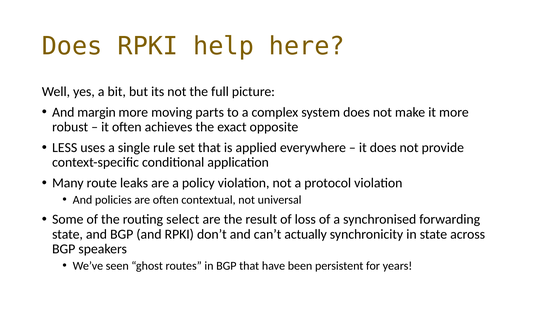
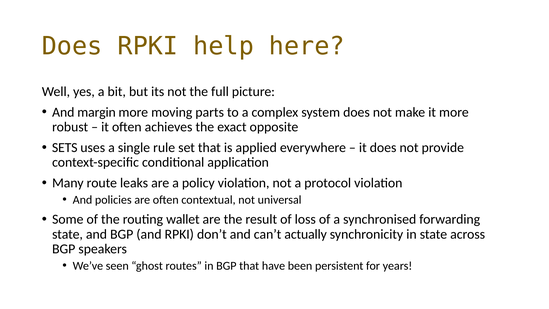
LESS: LESS -> SETS
select: select -> wallet
